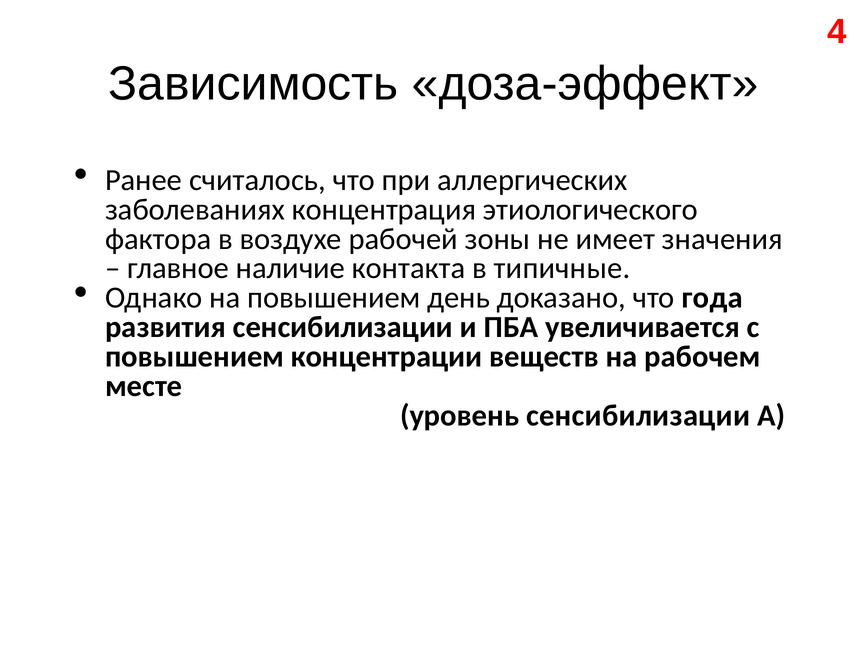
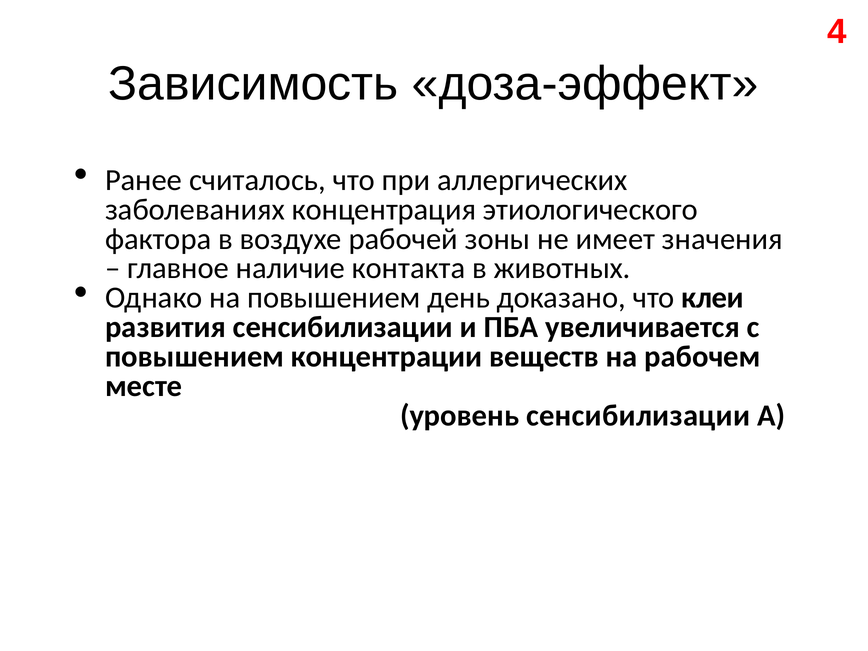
типичные: типичные -> животных
года: года -> клеи
